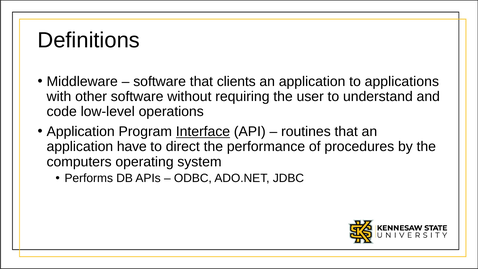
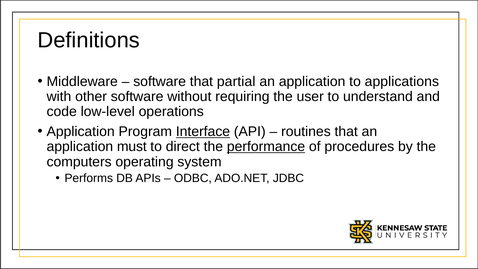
clients: clients -> partial
have: have -> must
performance underline: none -> present
